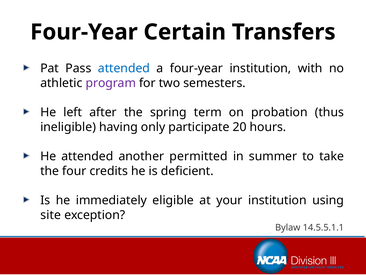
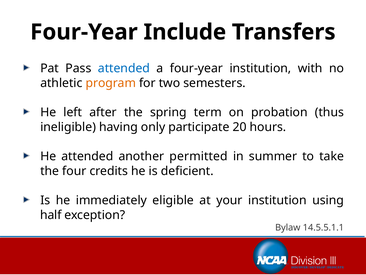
Certain: Certain -> Include
program colour: purple -> orange
site: site -> half
